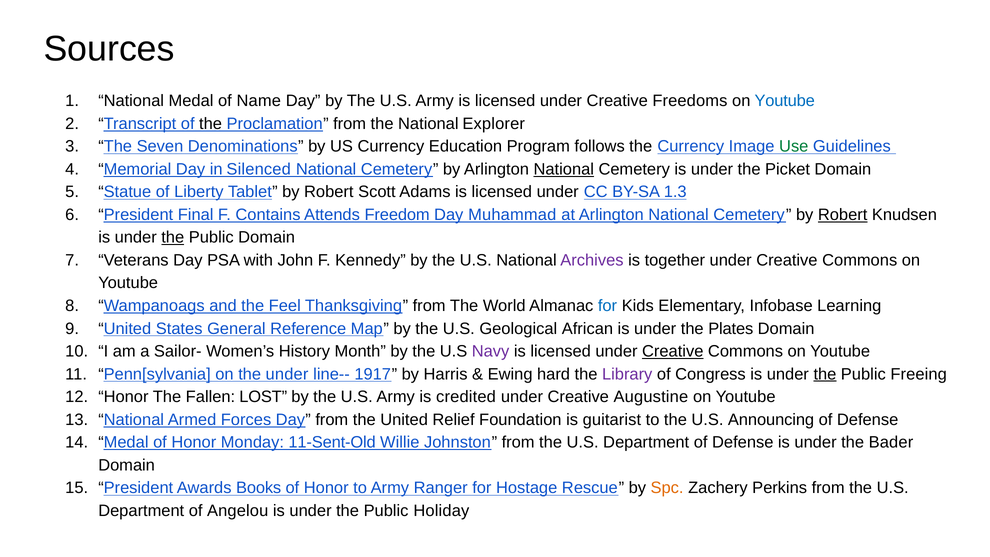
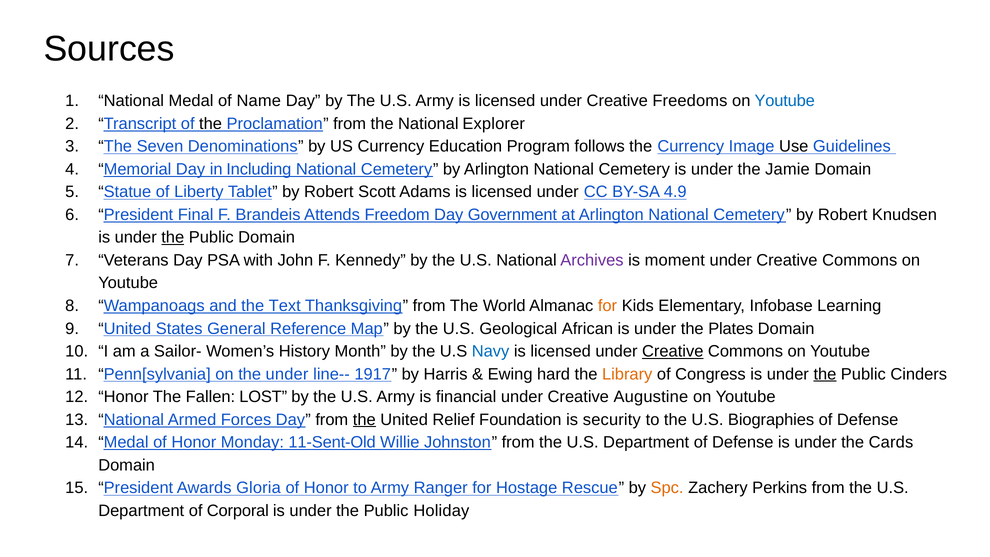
Use colour: green -> black
Silenced: Silenced -> Including
National at (564, 169) underline: present -> none
Picket: Picket -> Jamie
1.3: 1.3 -> 4.9
Contains: Contains -> Brandeis
Muhammad: Muhammad -> Government
Robert at (843, 215) underline: present -> none
together: together -> moment
Feel: Feel -> Text
for at (608, 306) colour: blue -> orange
Navy colour: purple -> blue
Library colour: purple -> orange
Freeing: Freeing -> Cinders
credited: credited -> financial
the at (364, 420) underline: none -> present
guitarist: guitarist -> security
Announcing: Announcing -> Biographies
Bader: Bader -> Cards
Books: Books -> Gloria
Angelou: Angelou -> Corporal
